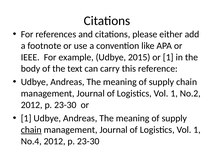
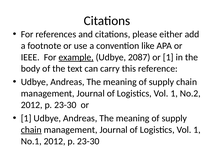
example underline: none -> present
2015: 2015 -> 2087
No.4: No.4 -> No.1
